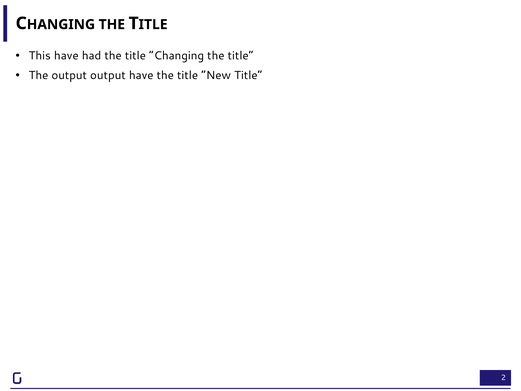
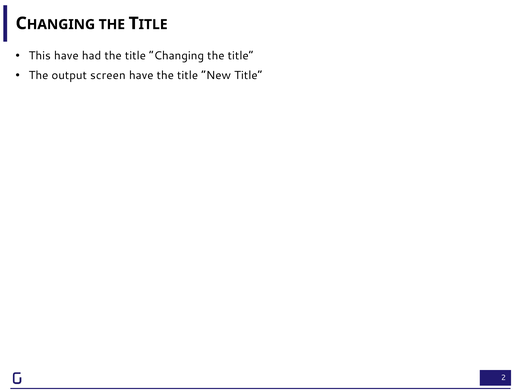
output output: output -> screen
